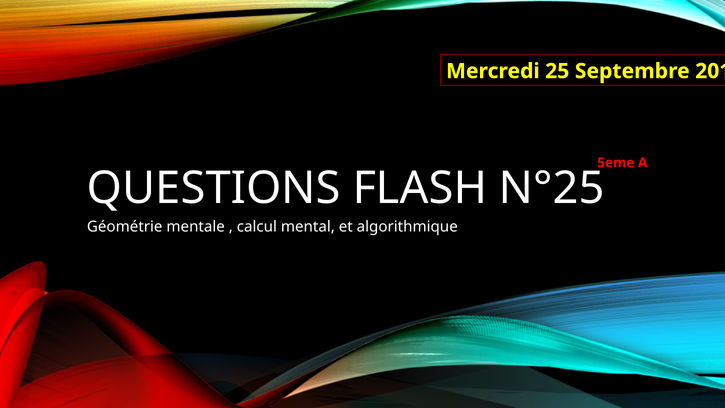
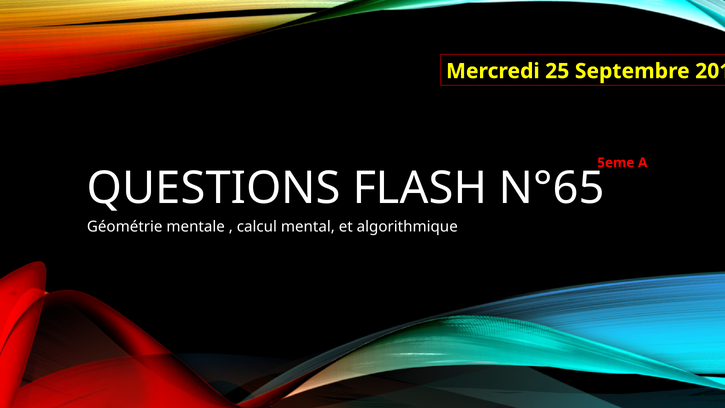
N°25: N°25 -> N°65
